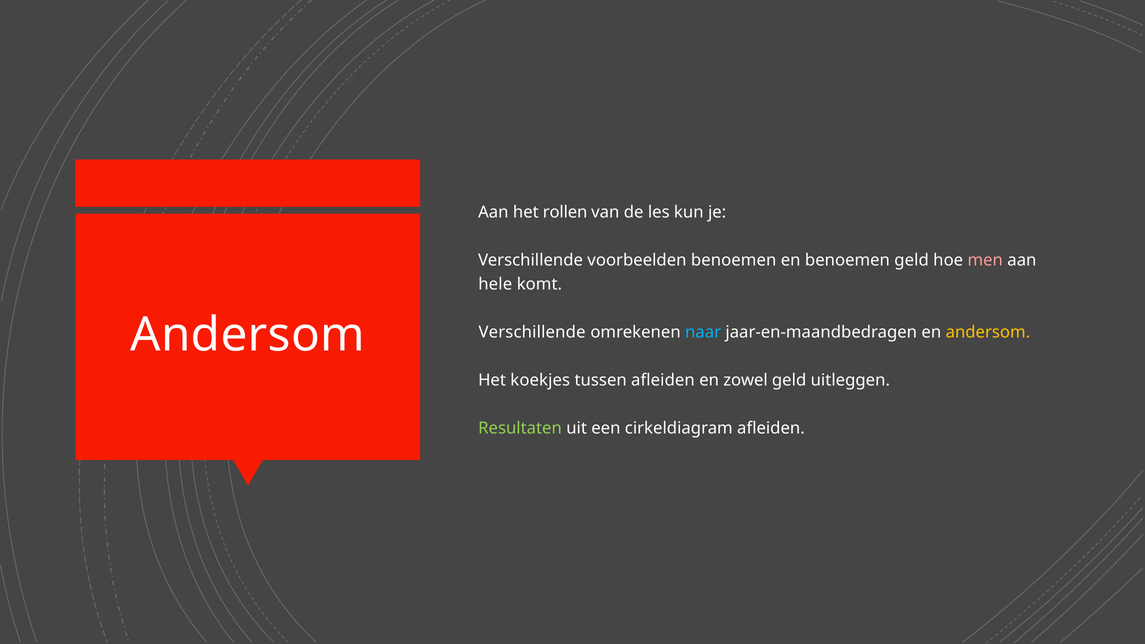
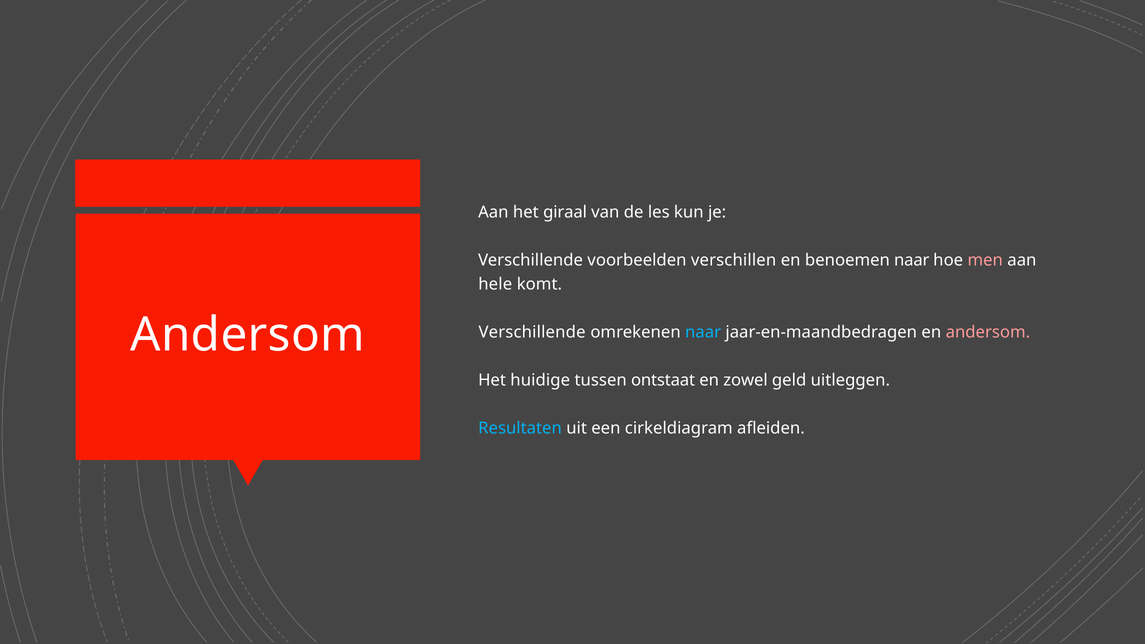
rollen: rollen -> giraal
voorbeelden benoemen: benoemen -> verschillen
benoemen geld: geld -> naar
andersom at (988, 332) colour: yellow -> pink
koekjes: koekjes -> huidige
tussen afleiden: afleiden -> ontstaat
Resultaten colour: light green -> light blue
